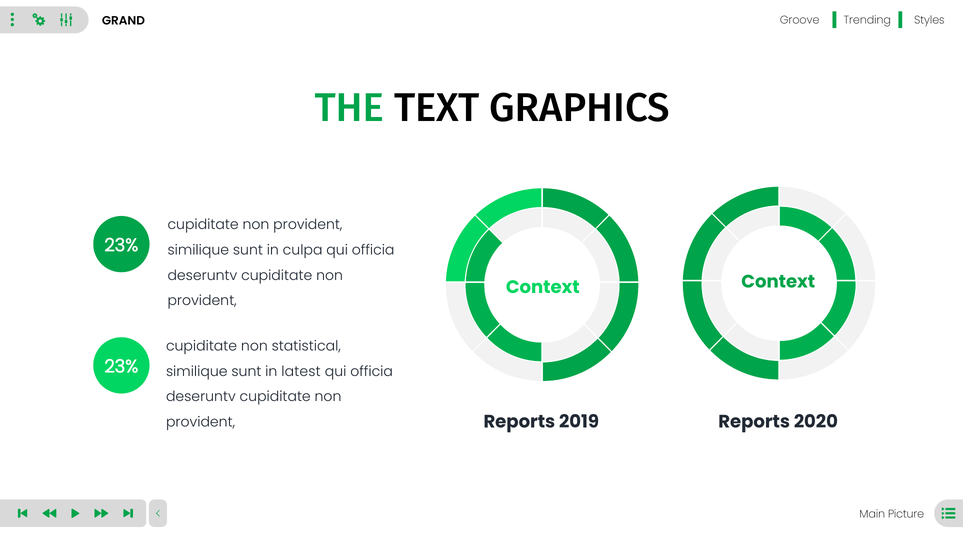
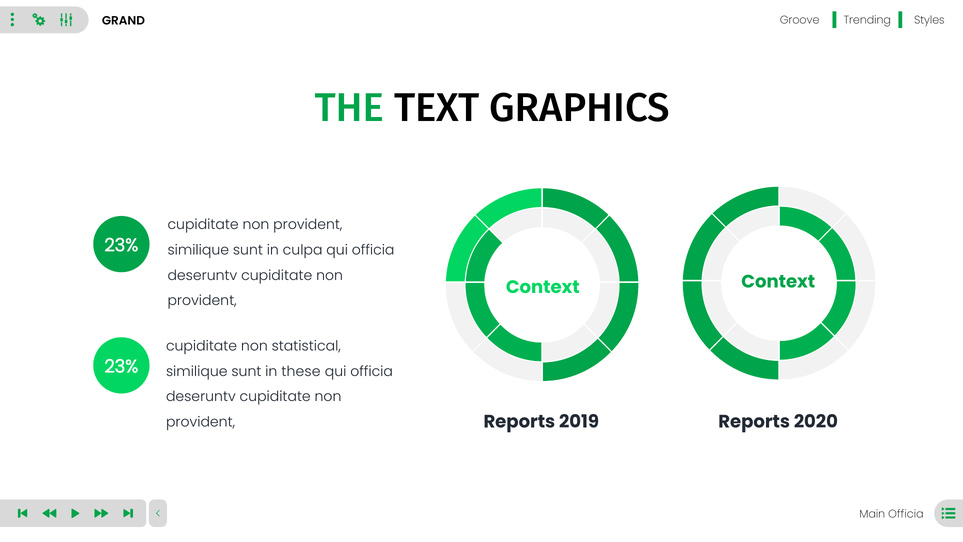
latest: latest -> these
Main Picture: Picture -> Officia
